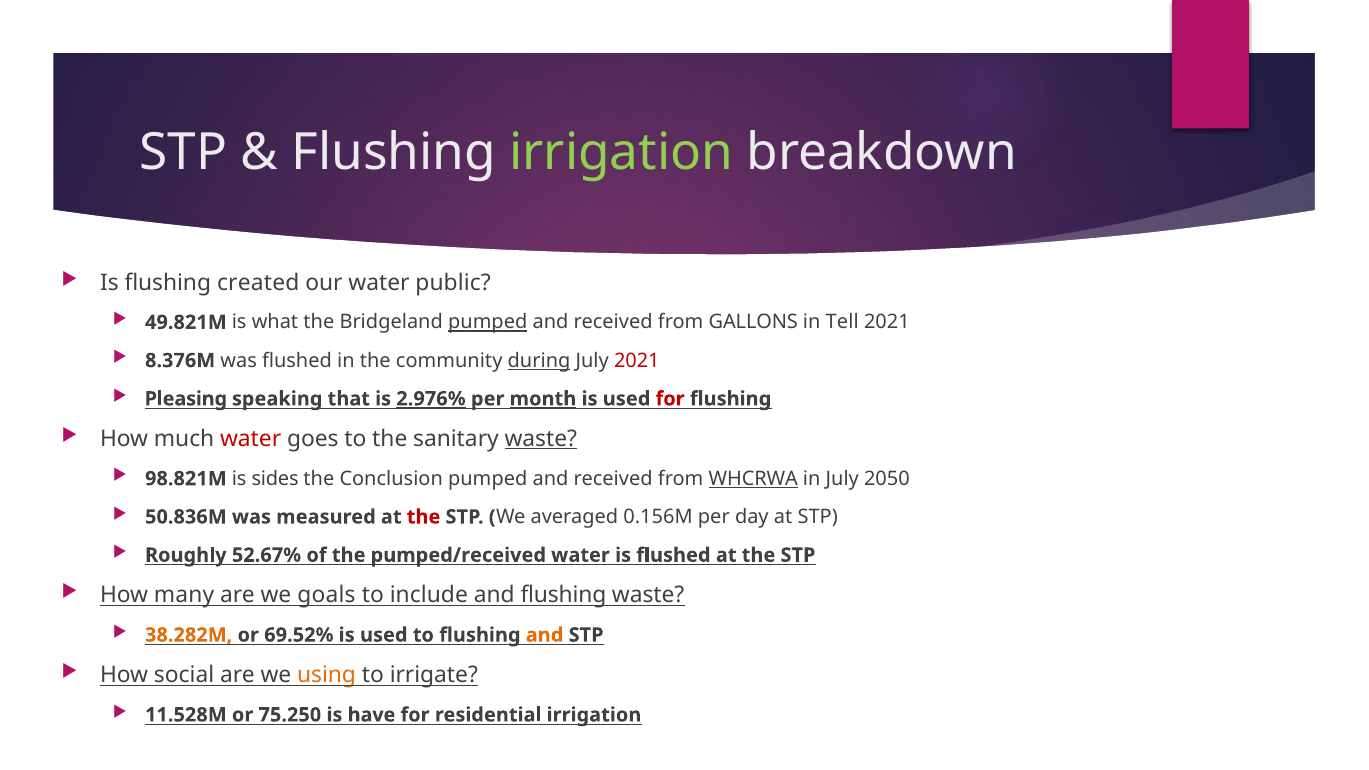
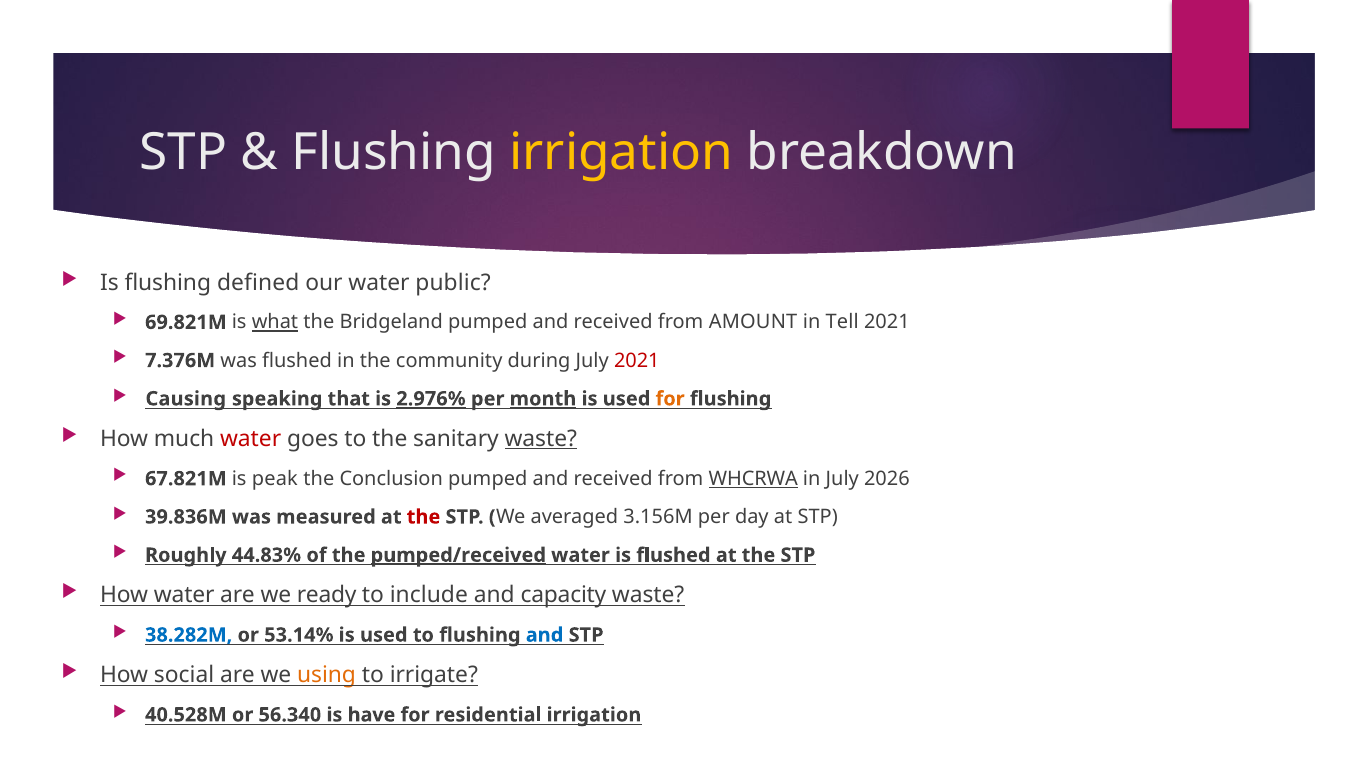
irrigation at (621, 153) colour: light green -> yellow
created: created -> defined
49.821M: 49.821M -> 69.821M
what underline: none -> present
pumped at (488, 322) underline: present -> none
GALLONS: GALLONS -> AMOUNT
8.376M: 8.376M -> 7.376M
during underline: present -> none
Pleasing: Pleasing -> Causing
for at (670, 399) colour: red -> orange
98.821M: 98.821M -> 67.821M
sides: sides -> peak
2050: 2050 -> 2026
50.836M: 50.836M -> 39.836M
0.156M: 0.156M -> 3.156M
52.67%: 52.67% -> 44.83%
pumped/received underline: none -> present
How many: many -> water
goals: goals -> ready
and flushing: flushing -> capacity
38.282M colour: orange -> blue
69.52%: 69.52% -> 53.14%
and at (545, 635) colour: orange -> blue
11.528M: 11.528M -> 40.528M
75.250: 75.250 -> 56.340
